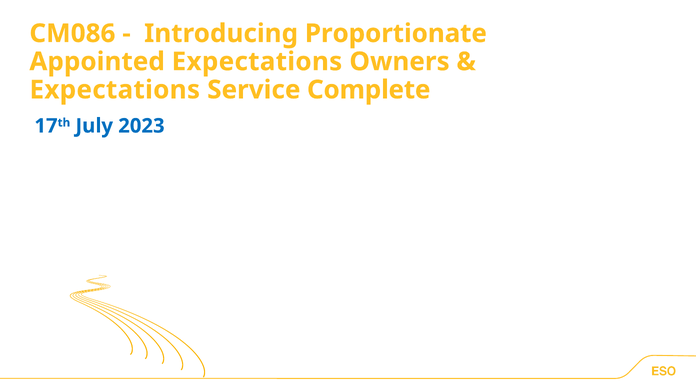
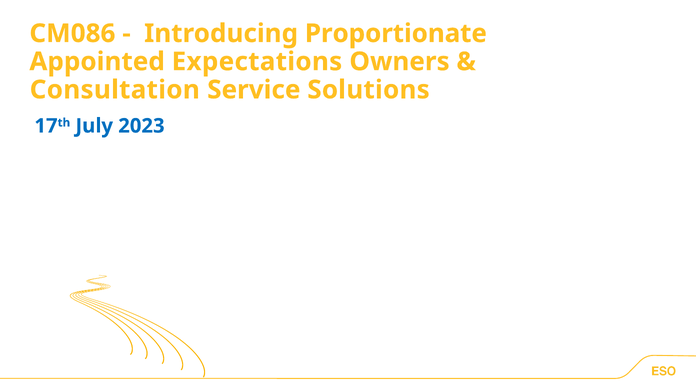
Expectations at (115, 90): Expectations -> Consultation
Complete: Complete -> Solutions
